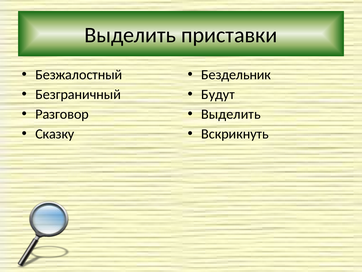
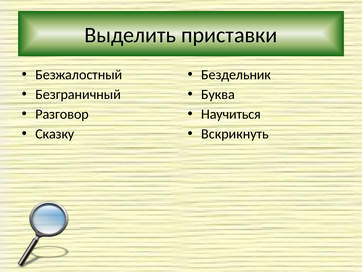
Будут: Будут -> Буква
Выделить at (231, 114): Выделить -> Научиться
